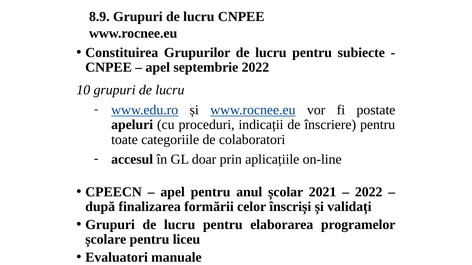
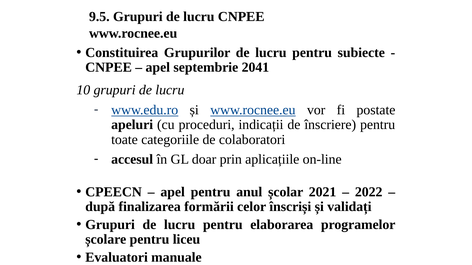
8.9: 8.9 -> 9.5
septembrie 2022: 2022 -> 2041
